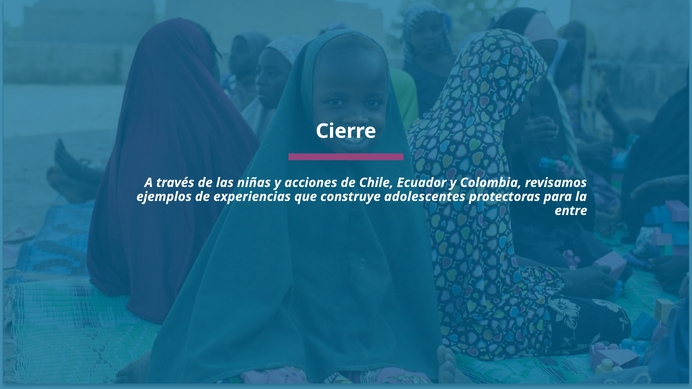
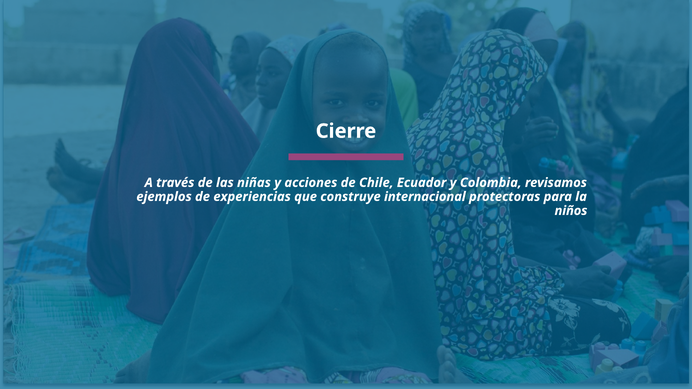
adolescentes: adolescentes -> internacional
entre: entre -> niños
